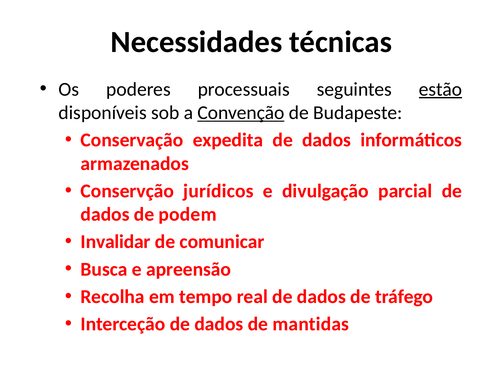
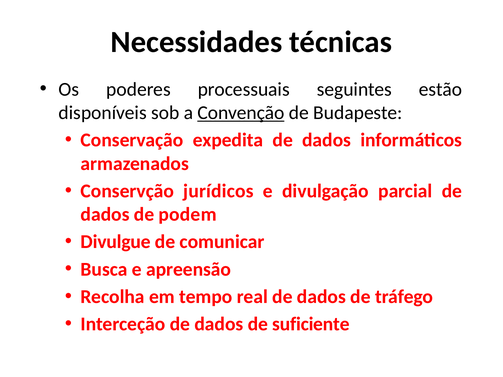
estão underline: present -> none
Invalidar: Invalidar -> Divulgue
mantidas: mantidas -> suficiente
